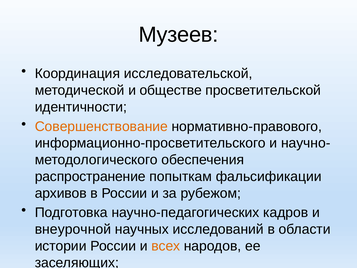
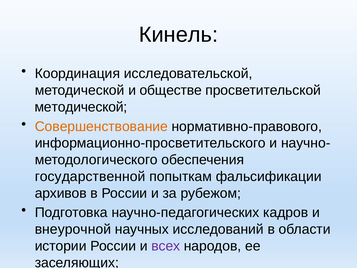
Музеев: Музеев -> Кинель
идентичности at (81, 107): идентичности -> методической
распространение: распространение -> государственной
всех colour: orange -> purple
